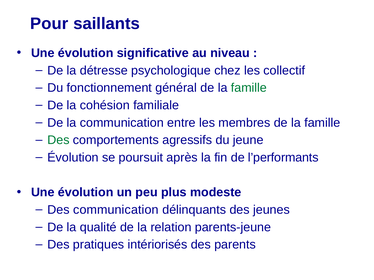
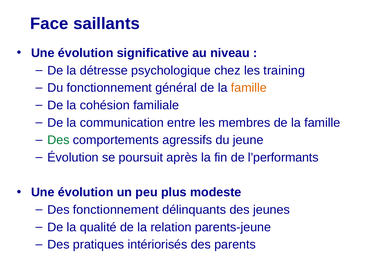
Pour: Pour -> Face
collectif: collectif -> training
famille at (249, 88) colour: green -> orange
Des communication: communication -> fonctionnement
